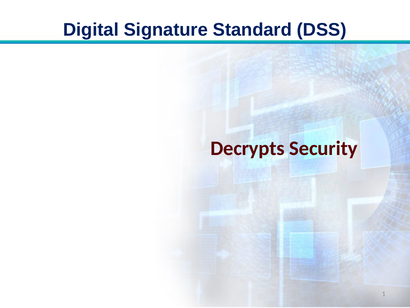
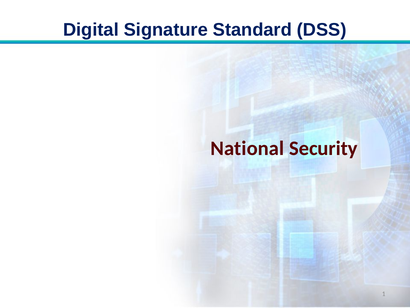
Decrypts: Decrypts -> National
